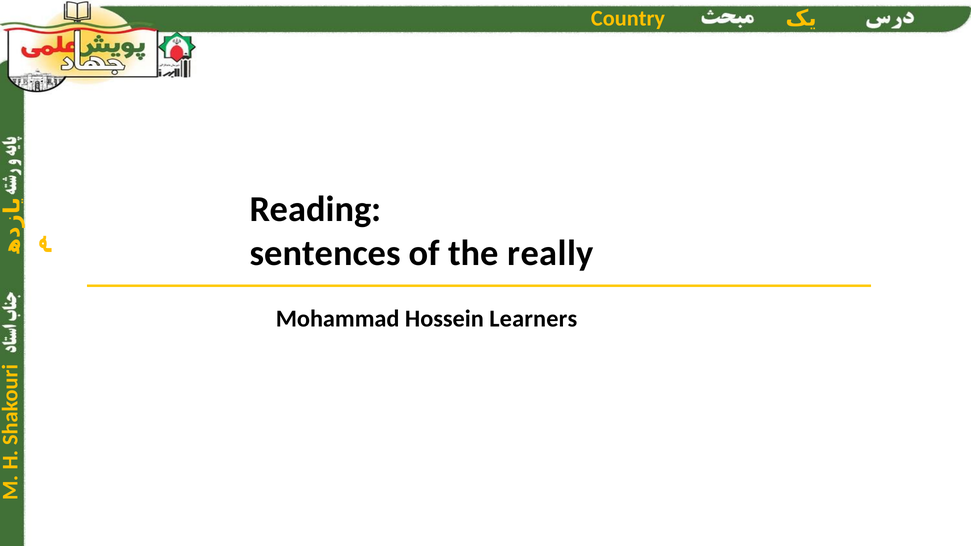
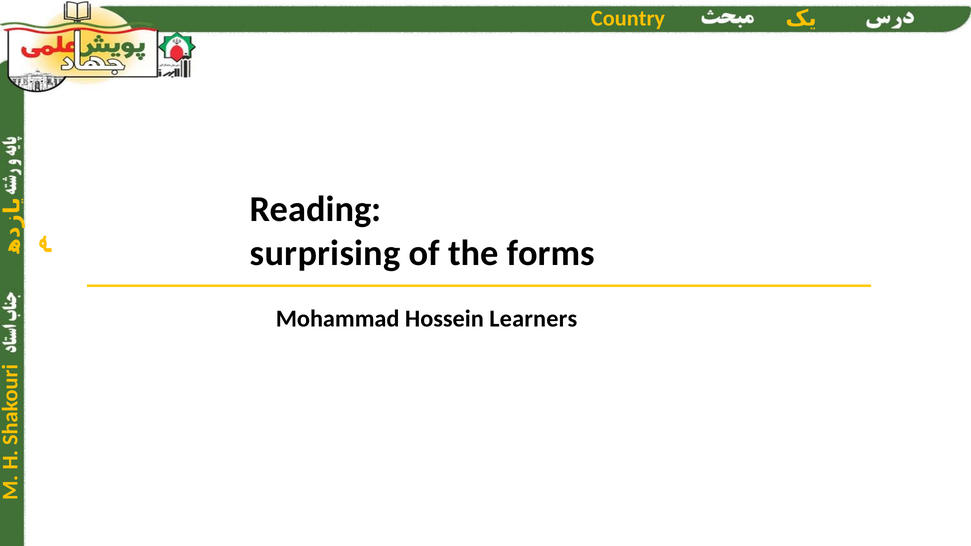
sentences: sentences -> surprising
really: really -> forms
